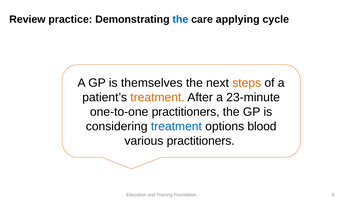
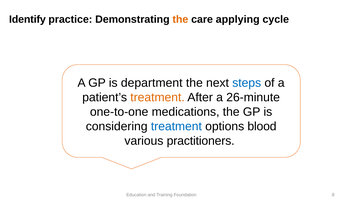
Review: Review -> Identify
the at (180, 19) colour: blue -> orange
themselves: themselves -> department
steps colour: orange -> blue
23-minute: 23-minute -> 26-minute
one-to-one practitioners: practitioners -> medications
